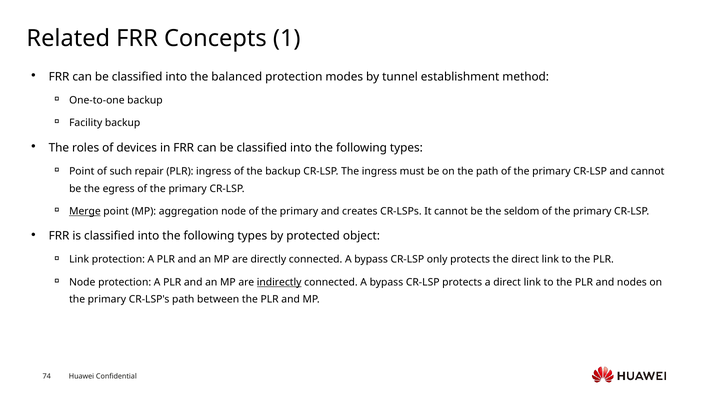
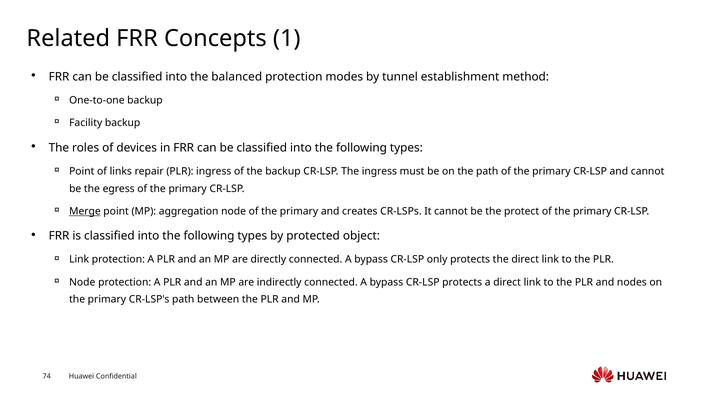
such: such -> links
seldom: seldom -> protect
indirectly underline: present -> none
